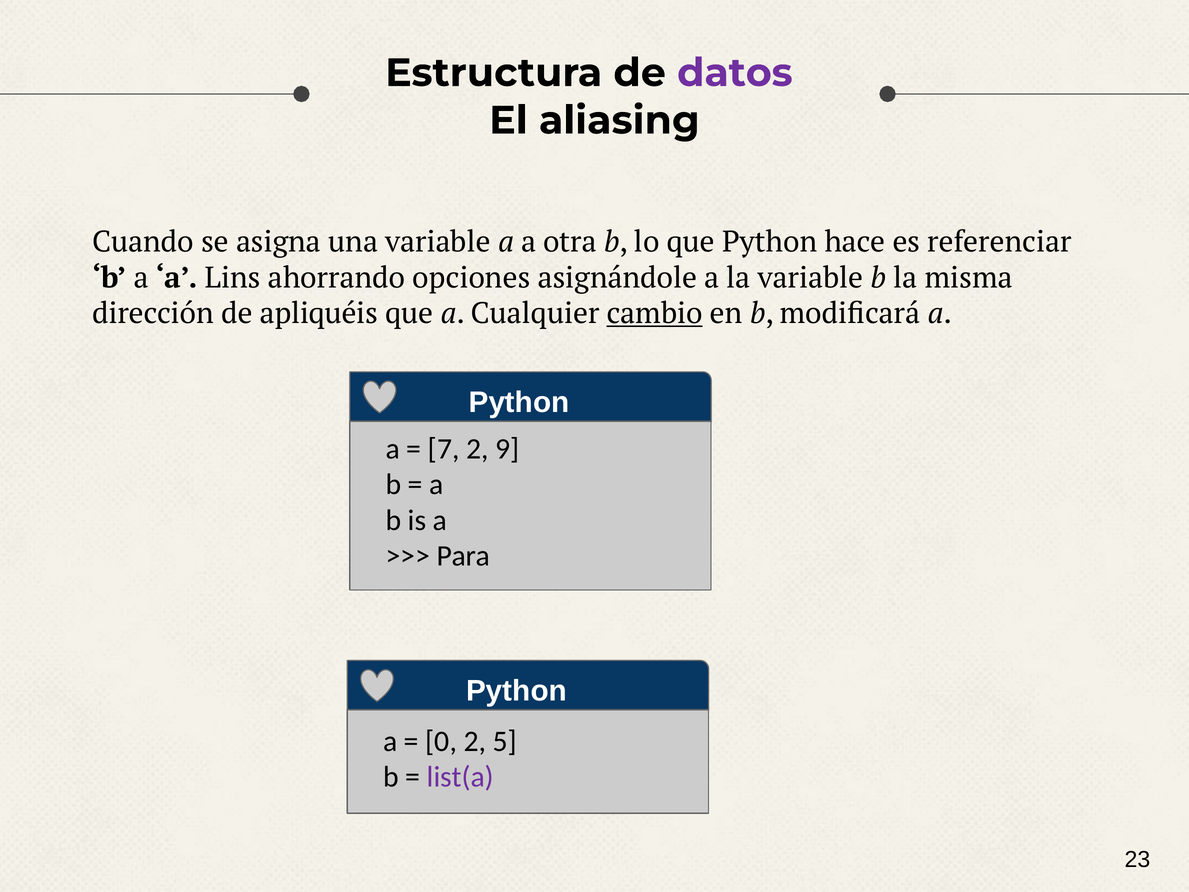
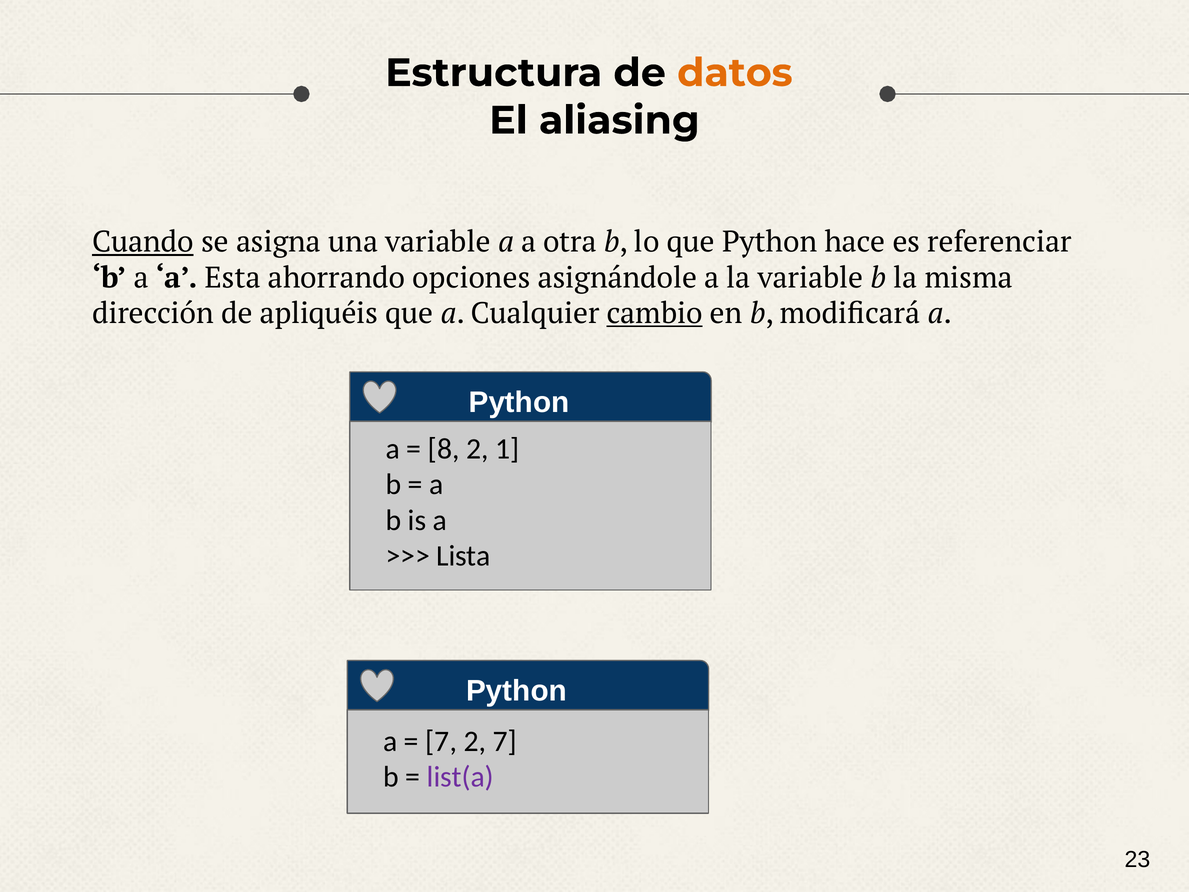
datos colour: purple -> orange
Cuando underline: none -> present
Lins: Lins -> Esta
7: 7 -> 8
9: 9 -> 1
Para: Para -> Lista
0 at (441, 741): 0 -> 7
2 5: 5 -> 7
